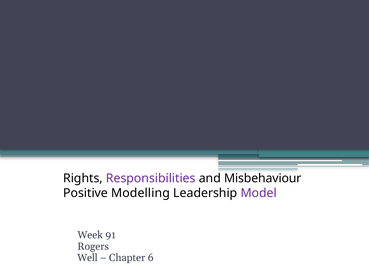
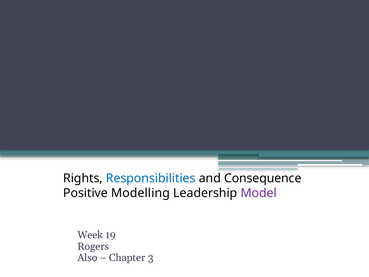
Responsibilities colour: purple -> blue
Misbehaviour: Misbehaviour -> Consequence
91: 91 -> 19
Well: Well -> Also
6: 6 -> 3
